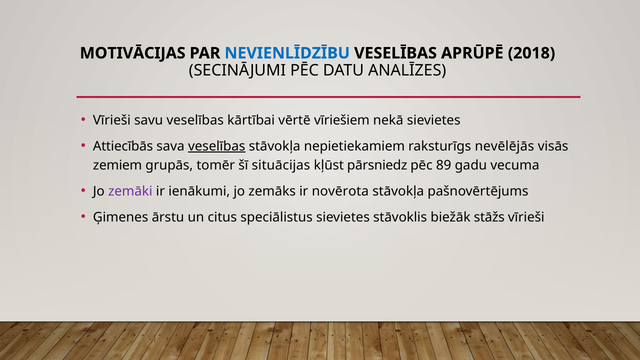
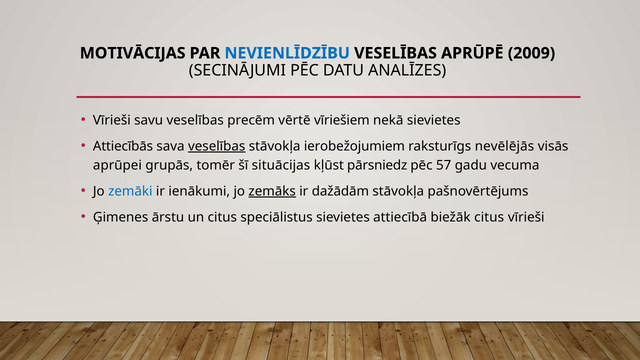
2018: 2018 -> 2009
kārtībai: kārtībai -> precēm
nepietiekamiem: nepietiekamiem -> ierobežojumiem
zemiem: zemiem -> aprūpei
89: 89 -> 57
zemāki colour: purple -> blue
zemāks underline: none -> present
novērota: novērota -> dažādām
stāvoklis: stāvoklis -> attiecībā
biežāk stāžs: stāžs -> citus
